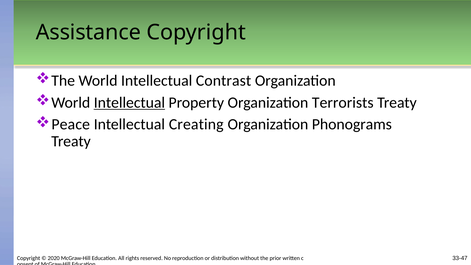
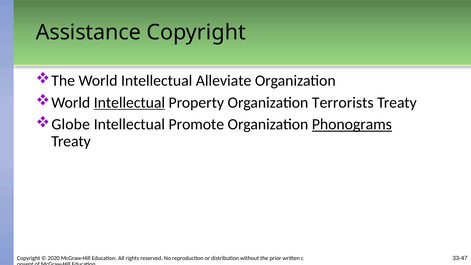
Contrast: Contrast -> Alleviate
Peace: Peace -> Globe
Creating: Creating -> Promote
Phonograms underline: none -> present
